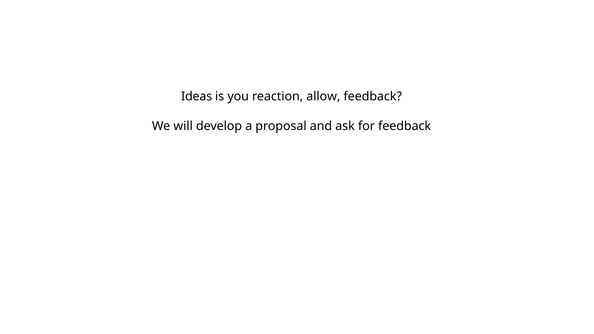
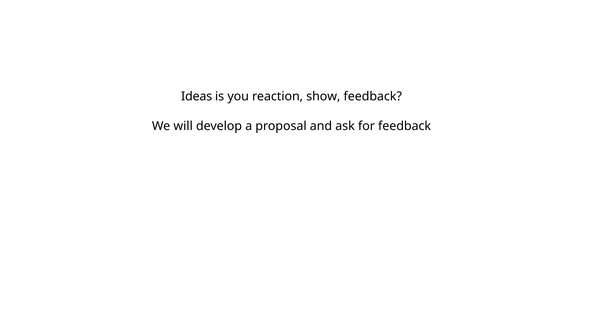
allow: allow -> show
